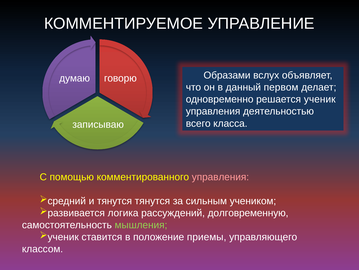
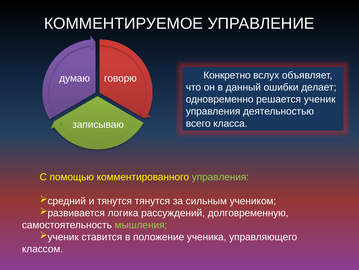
Образами: Образами -> Конкретно
первом: первом -> ошибки
управления at (220, 176) colour: pink -> light green
приемы: приемы -> ученика
